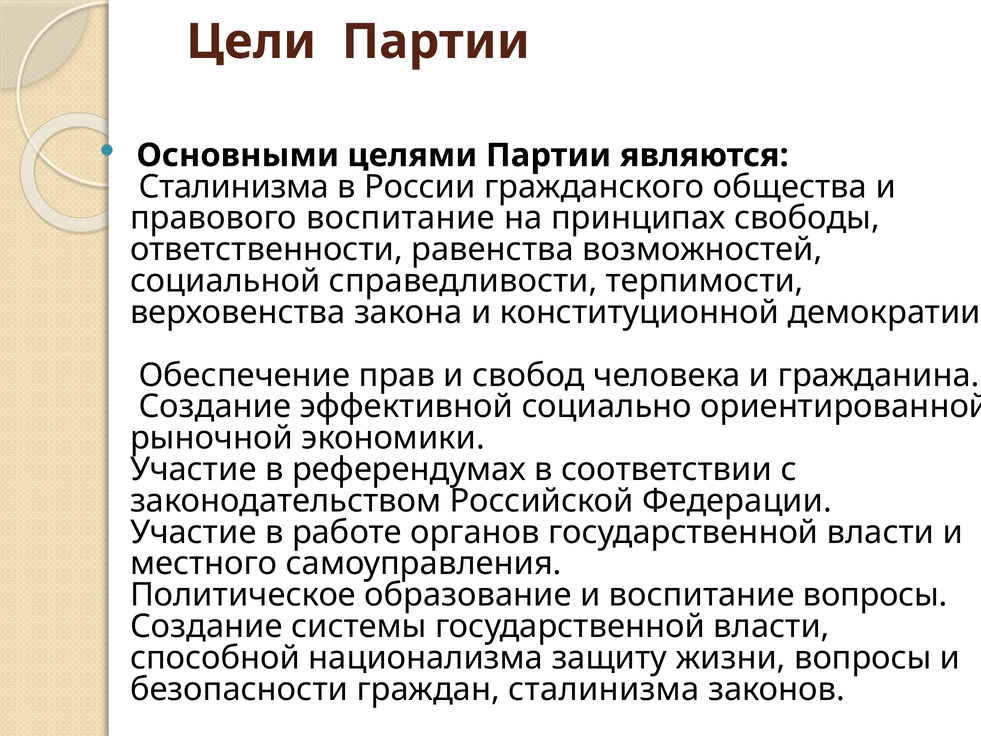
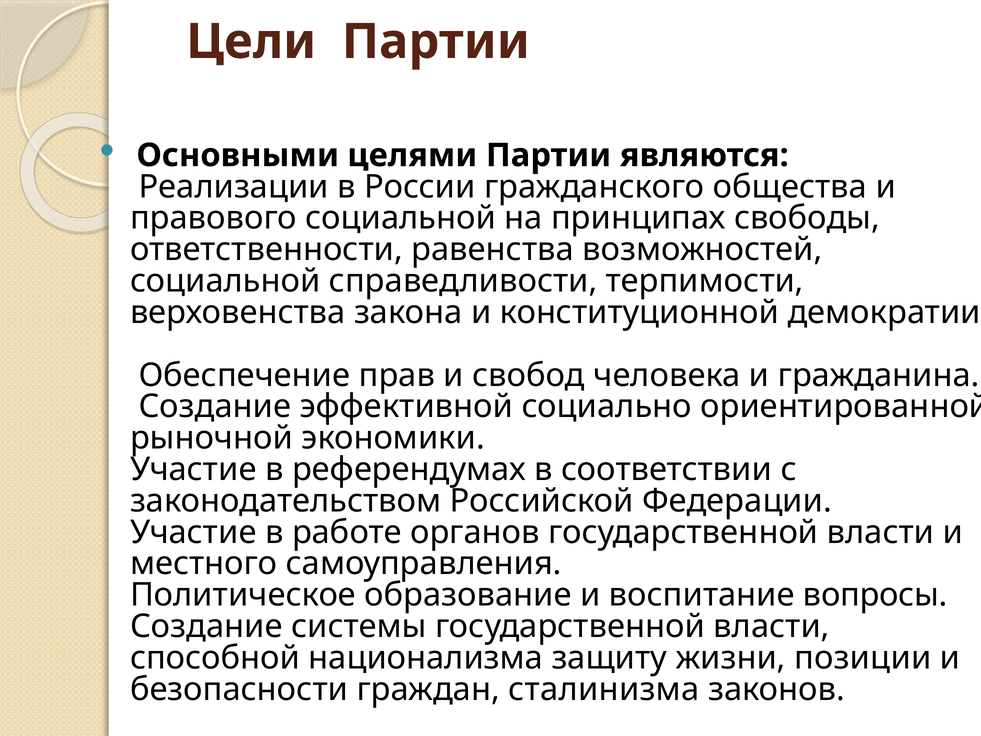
Сталинизма at (234, 187): Сталинизма -> Реализации
правового воспитание: воспитание -> социальной
жизни вопросы: вопросы -> позиции
